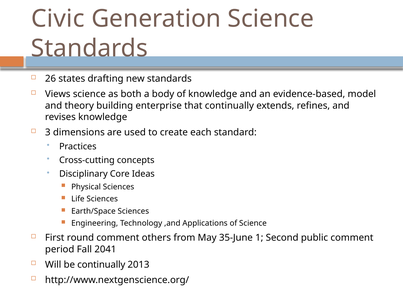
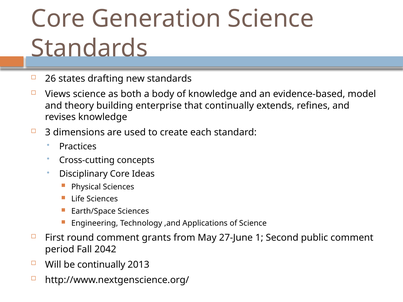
Civic at (58, 19): Civic -> Core
others: others -> grants
35-June: 35-June -> 27-June
2041: 2041 -> 2042
